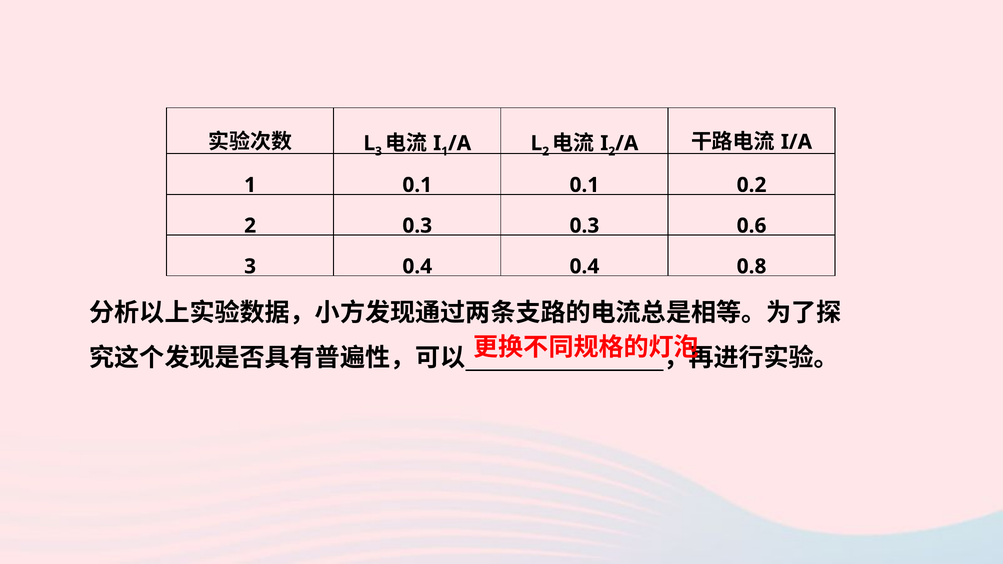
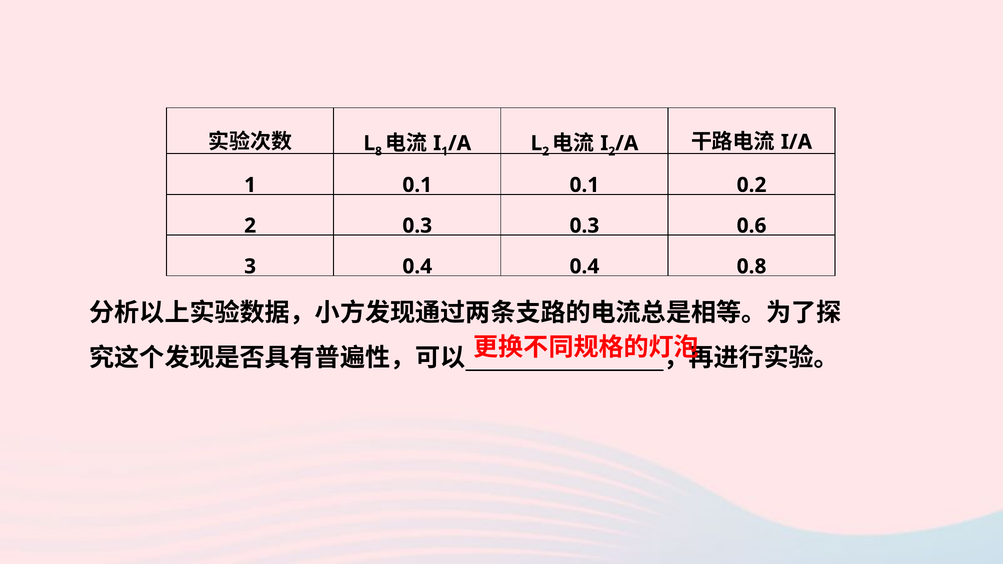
3 at (378, 151): 3 -> 8
